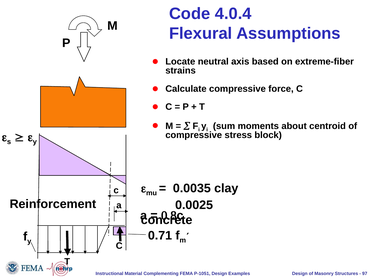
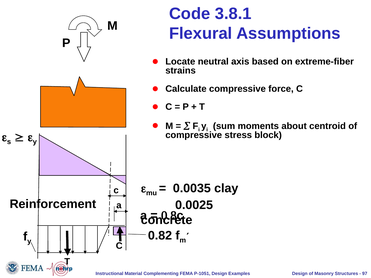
4.0.4: 4.0.4 -> 3.8.1
0.71: 0.71 -> 0.82
